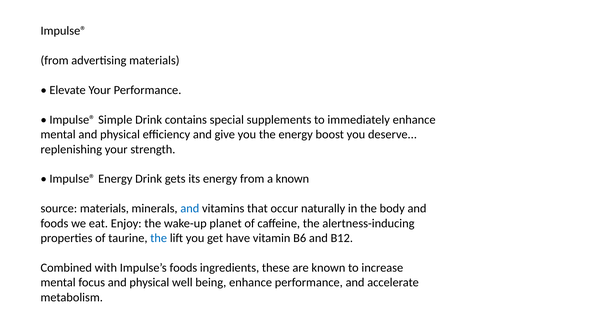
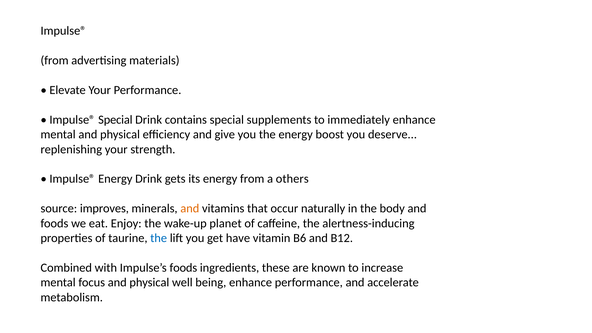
Impulse® Simple: Simple -> Special
a known: known -> others
source materials: materials -> improves
and at (190, 208) colour: blue -> orange
